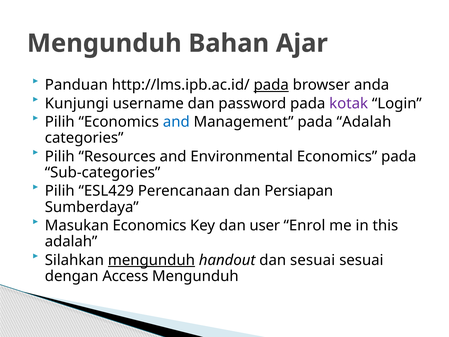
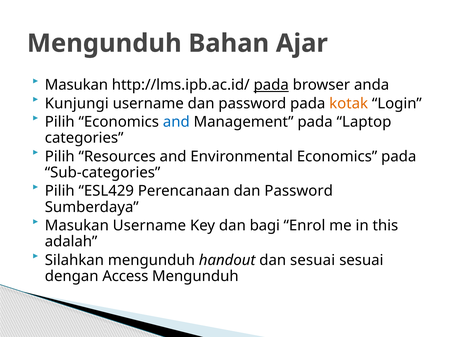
Panduan at (76, 85): Panduan -> Masukan
kotak colour: purple -> orange
pada Adalah: Adalah -> Laptop
Perencanaan dan Persiapan: Persiapan -> Password
Masukan Economics: Economics -> Username
user: user -> bagi
mengunduh at (151, 260) underline: present -> none
